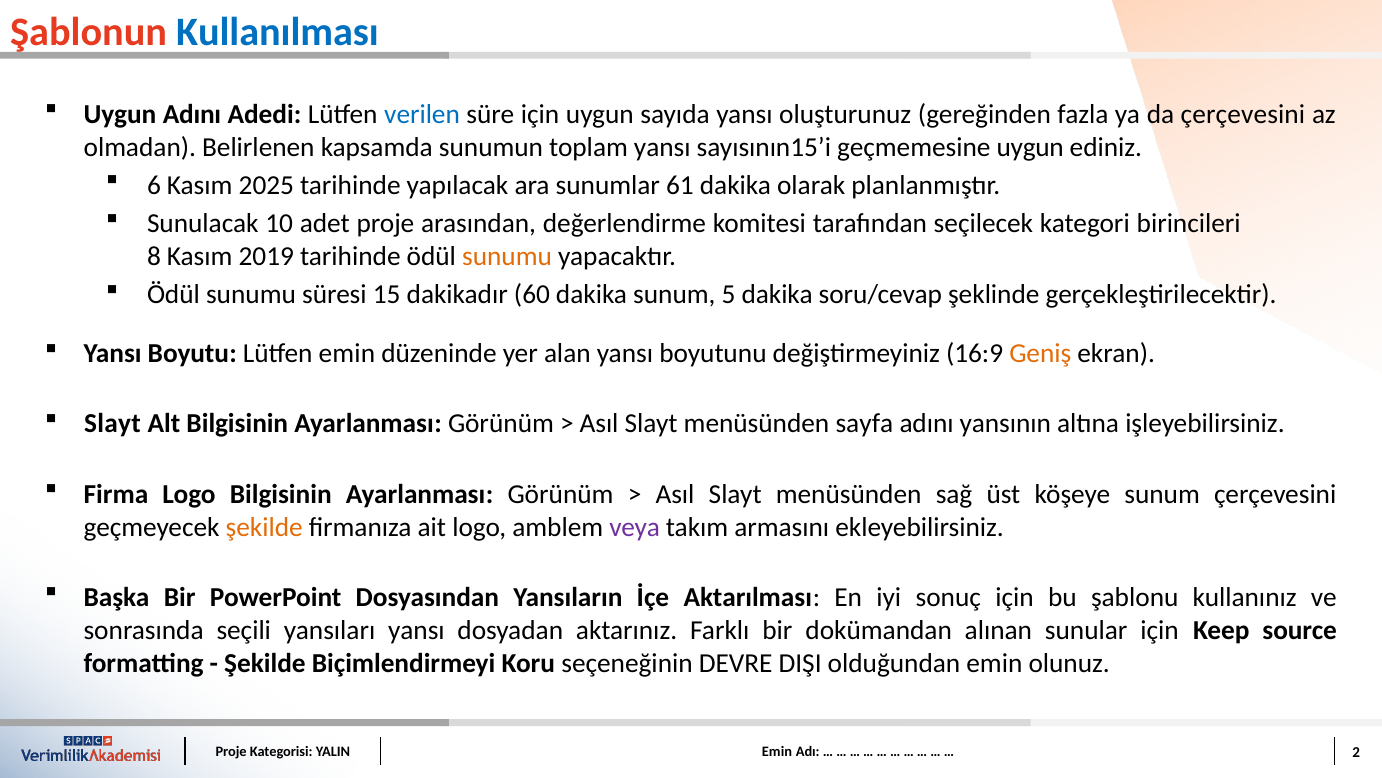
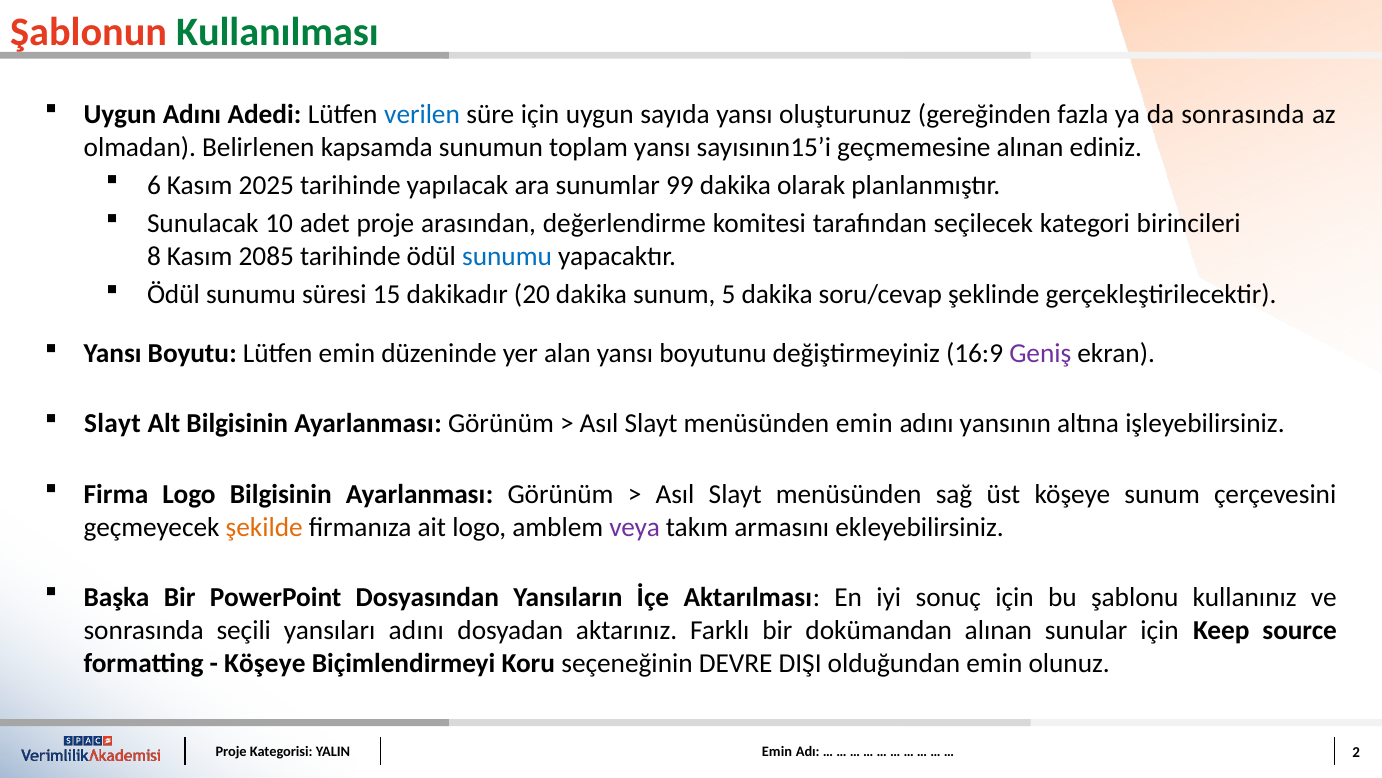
Kullanılması colour: blue -> green
da çerçevesini: çerçevesini -> sonrasında
geçmemesine uygun: uygun -> alınan
61: 61 -> 99
2019: 2019 -> 2085
sunumu at (507, 256) colour: orange -> blue
60: 60 -> 20
Geniş colour: orange -> purple
menüsünden sayfa: sayfa -> emin
yansıları yansı: yansı -> adını
Şekilde at (265, 662): Şekilde -> Köşeye
